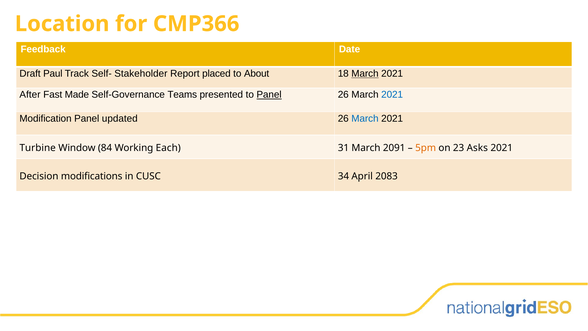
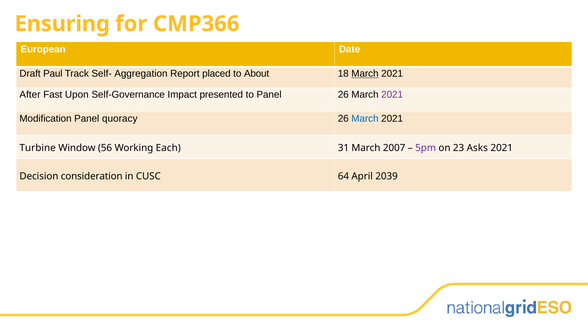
Location: Location -> Ensuring
Feedback: Feedback -> European
Stakeholder: Stakeholder -> Aggregation
Made: Made -> Upon
Teams: Teams -> Impact
Panel at (269, 95) underline: present -> none
2021 at (392, 95) colour: blue -> purple
updated: updated -> quoracy
84: 84 -> 56
2091: 2091 -> 2007
5pm colour: orange -> purple
modifications: modifications -> consideration
34: 34 -> 64
2083: 2083 -> 2039
